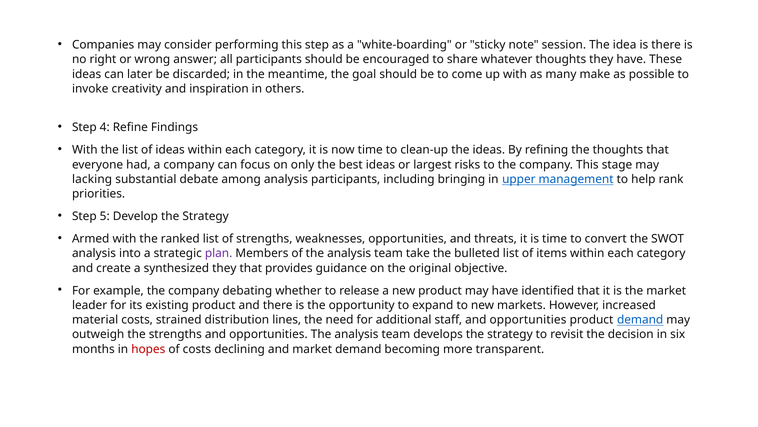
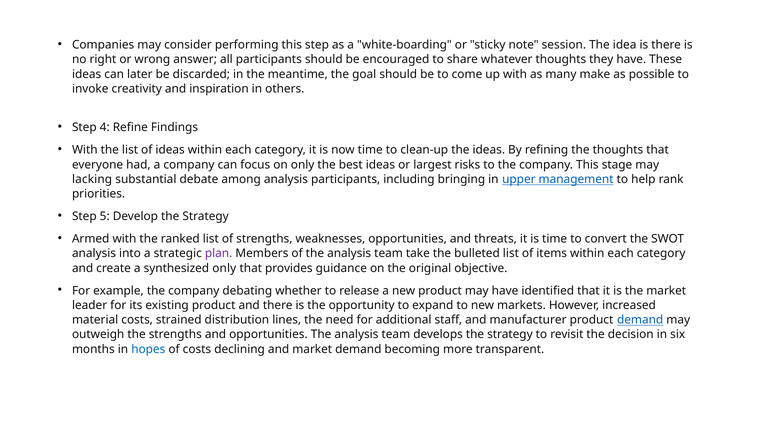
synthesized they: they -> only
staff and opportunities: opportunities -> manufacturer
hopes colour: red -> blue
